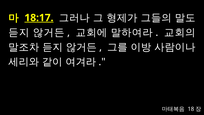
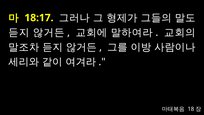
18:17 underline: present -> none
